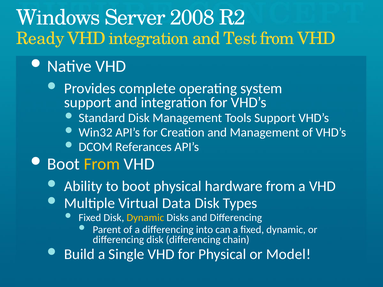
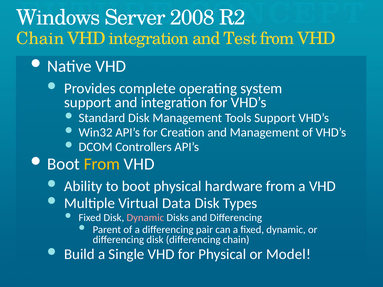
Ready at (40, 38): Ready -> Chain
Referances: Referances -> Controllers
Dynamic at (145, 218) colour: yellow -> pink
into: into -> pair
